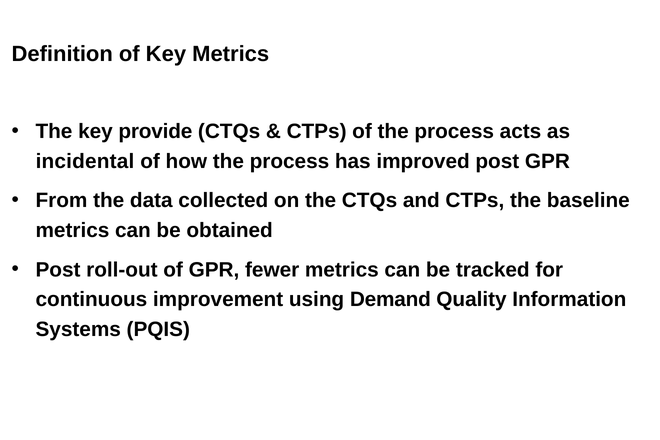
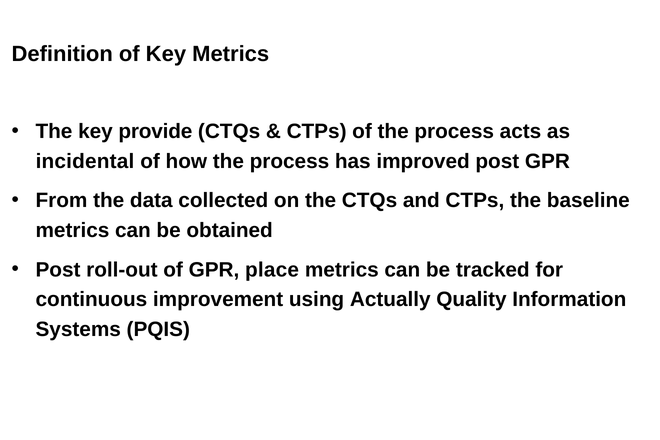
fewer: fewer -> place
Demand: Demand -> Actually
